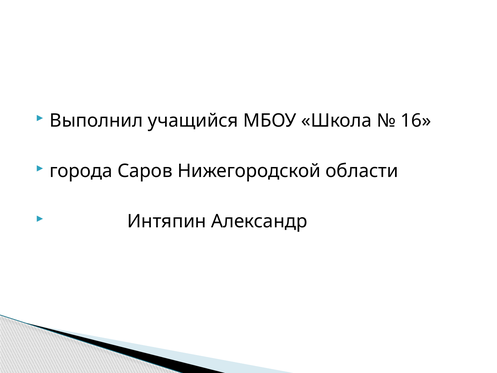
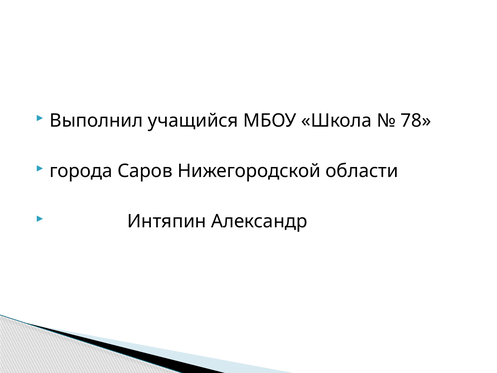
16: 16 -> 78
